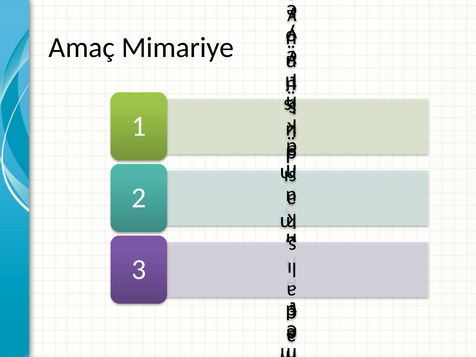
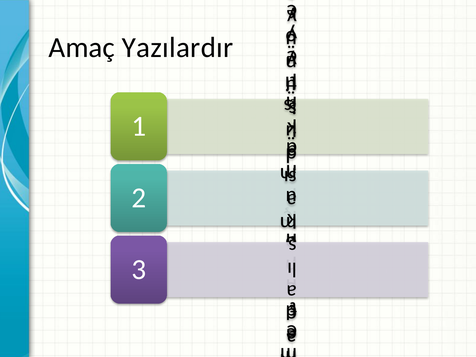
Mimariye: Mimariye -> Yazılardır
